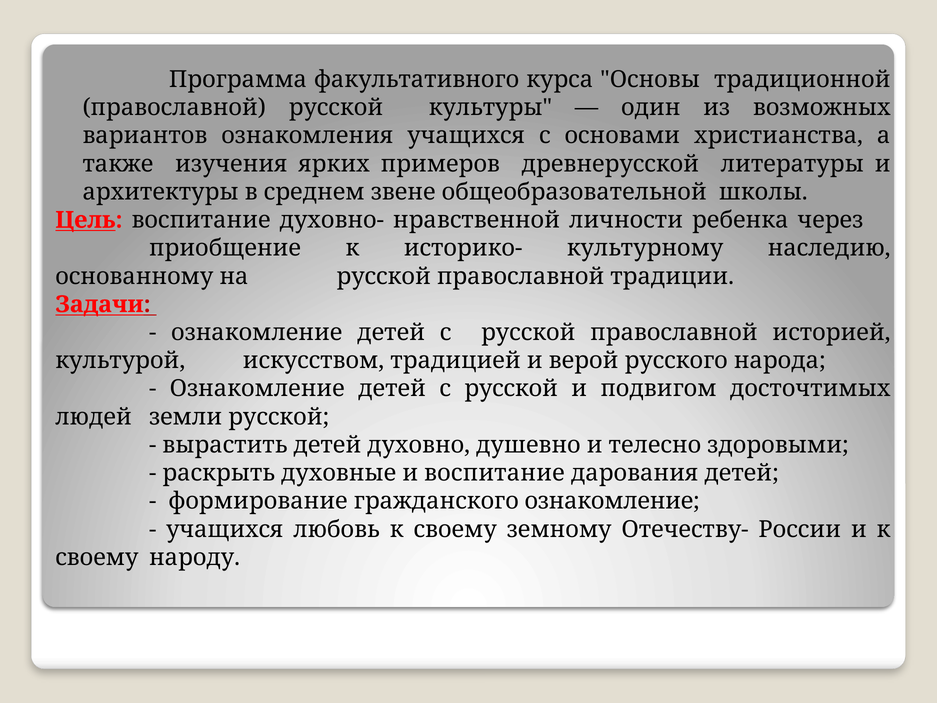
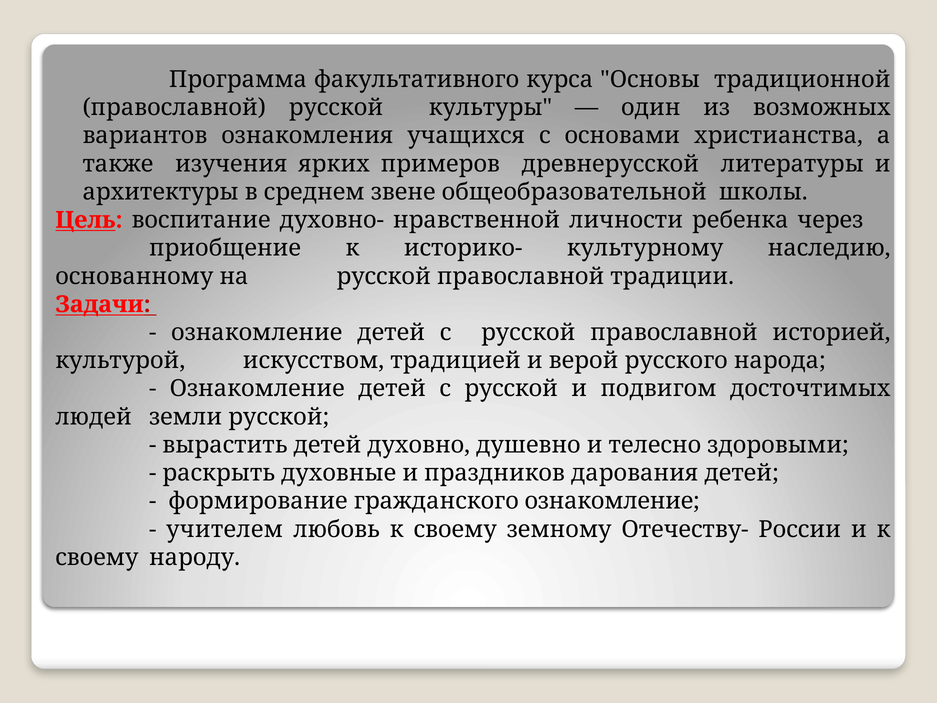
и воспитание: воспитание -> праздников
учащихся at (225, 529): учащихся -> учителем
